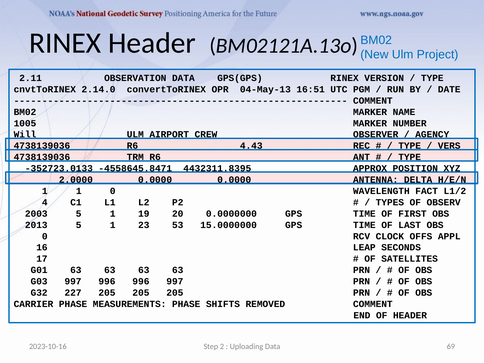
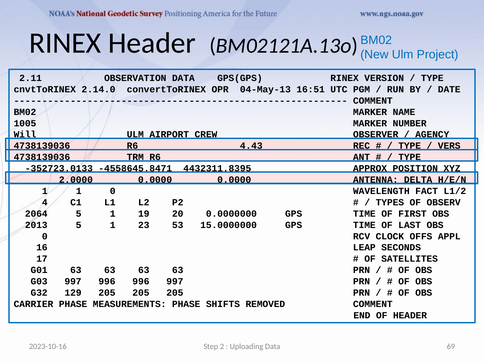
2003: 2003 -> 2064
227: 227 -> 129
